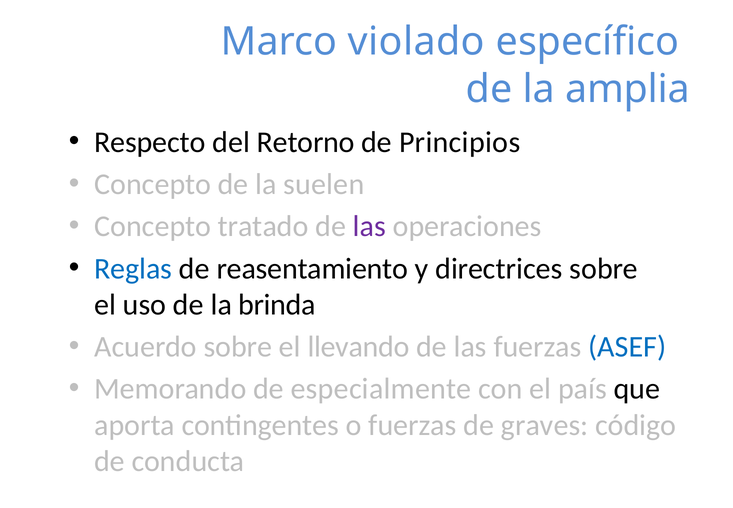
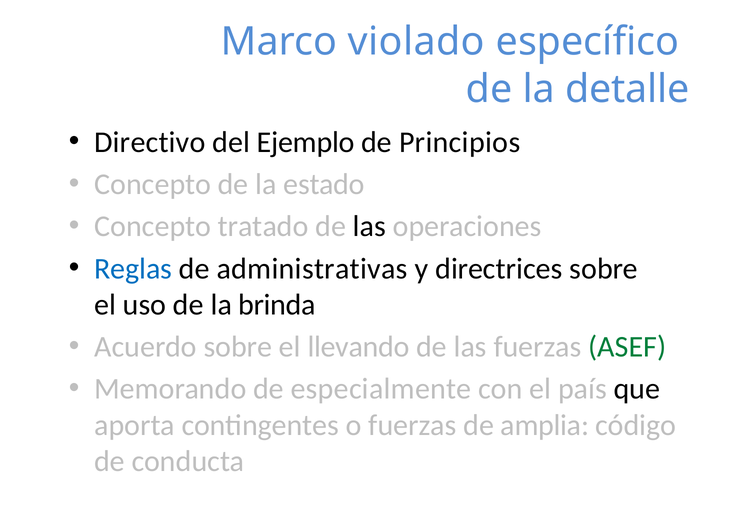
amplia: amplia -> detalle
Respecto: Respecto -> Directivo
Retorno: Retorno -> Ejemplo
suelen: suelen -> estado
las at (369, 226) colour: purple -> black
reasentamiento: reasentamiento -> administrativas
ASEF colour: blue -> green
graves: graves -> amplia
